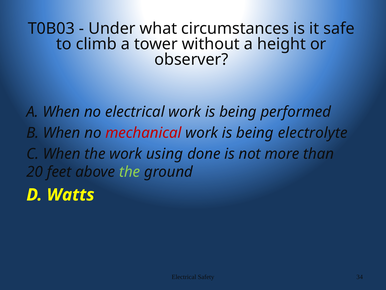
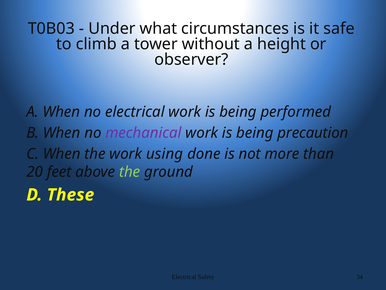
mechanical colour: red -> purple
electrolyte: electrolyte -> precaution
Watts: Watts -> These
